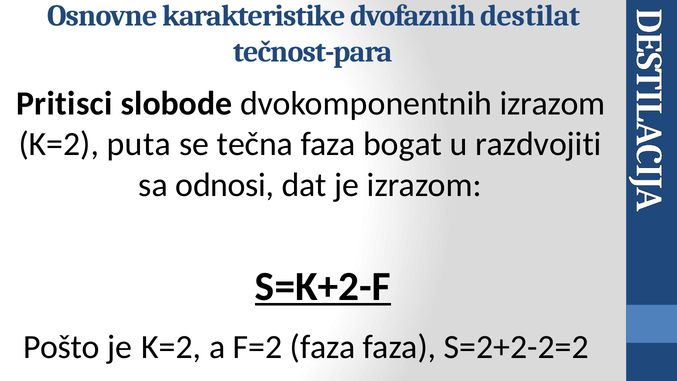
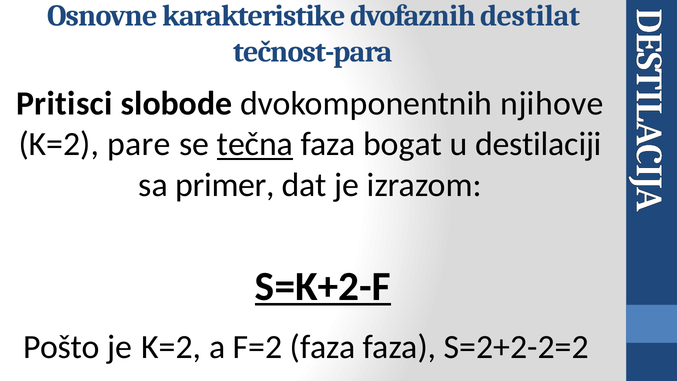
dvokomponentnih izrazom: izrazom -> njihove
puta: puta -> pare
tečna underline: none -> present
razdvojiti: razdvojiti -> destilaciji
odnosi: odnosi -> primer
